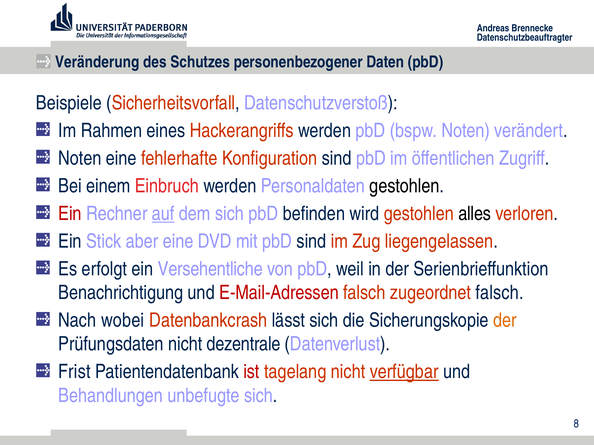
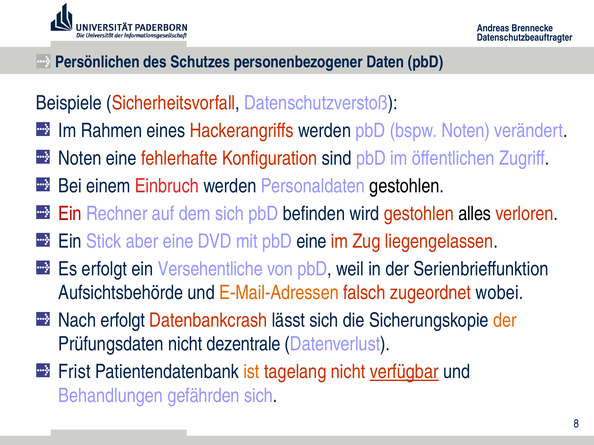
Veränderung: Veränderung -> Persönlichen
auf underline: present -> none
pbD sind: sind -> eine
Benachrichtigung: Benachrichtigung -> Aufsichtsbehörde
E-Mail-Adressen colour: red -> orange
zugeordnet falsch: falsch -> wobei
Nach wobei: wobei -> erfolgt
ist colour: red -> orange
unbefugte: unbefugte -> gefährden
